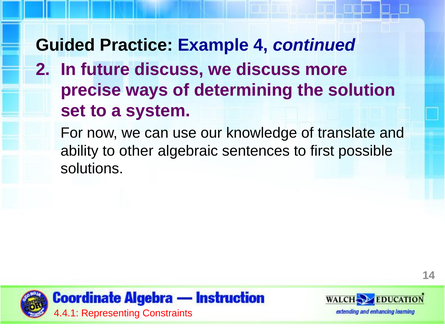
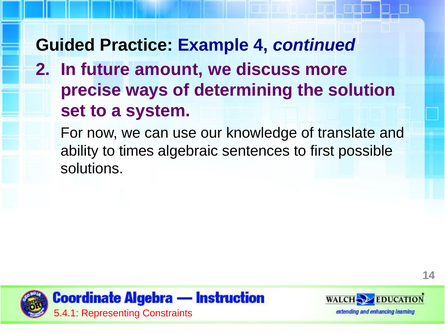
future discuss: discuss -> amount
other: other -> times
4.4.1: 4.4.1 -> 5.4.1
